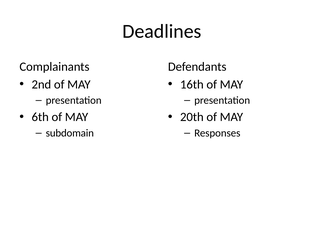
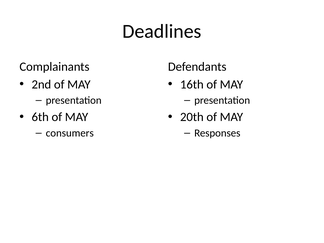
subdomain: subdomain -> consumers
